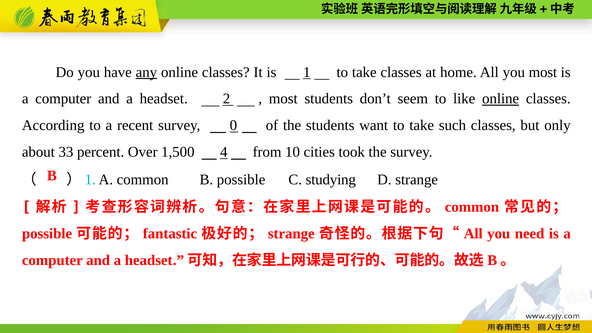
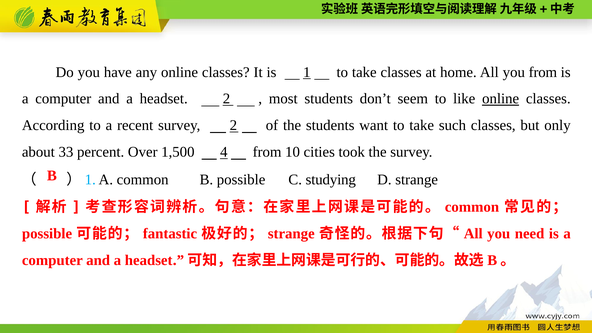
any underline: present -> none
you most: most -> from
survey 0: 0 -> 2
